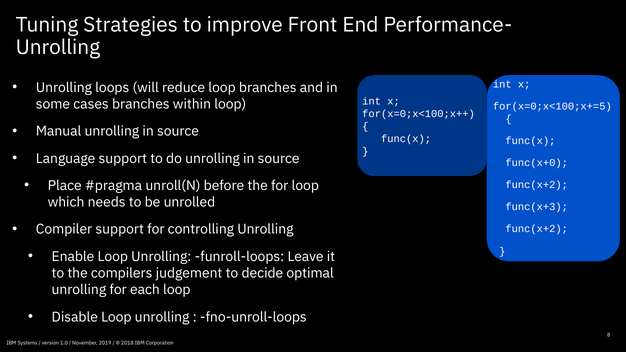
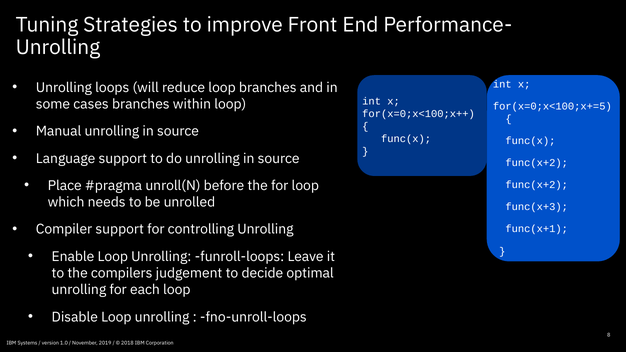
func(x+0 at (537, 163): func(x+0 -> func(x+2
func(x+2 at (537, 229): func(x+2 -> func(x+1
